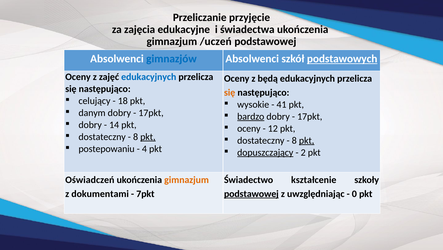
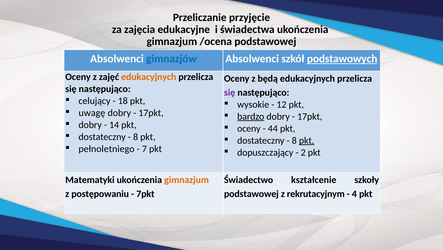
/uczeń: /uczeń -> /ocena
edukacyjnych at (149, 77) colour: blue -> orange
się at (230, 92) colour: orange -> purple
41: 41 -> 12
danym: danym -> uwagę
12: 12 -> 44
pkt at (148, 137) underline: present -> none
postepowaniu: postepowaniu -> pełnoletniego
4: 4 -> 7
dopuszczający underline: present -> none
Oświadczeń: Oświadczeń -> Matematyki
dokumentami: dokumentami -> postępowaniu
podstawowej at (251, 193) underline: present -> none
uwzględniając: uwzględniając -> rekrutacyjnym
0: 0 -> 4
